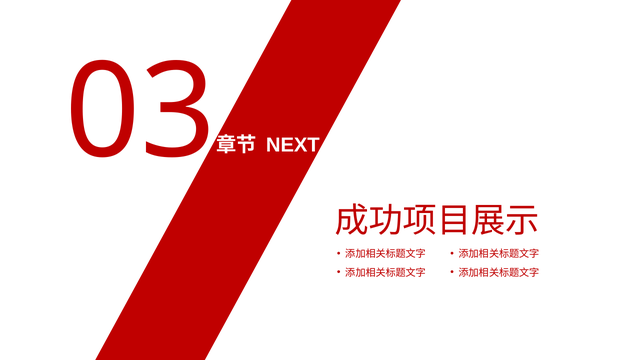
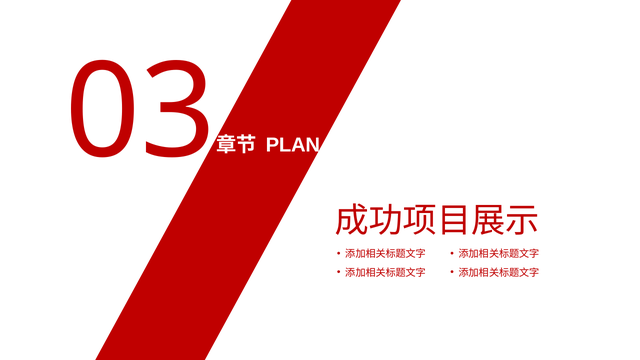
NEXT: NEXT -> PLAN
